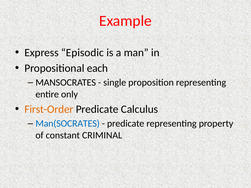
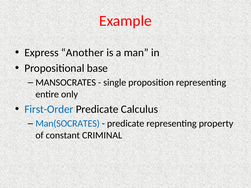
Episodic: Episodic -> Another
each: each -> base
First-Order colour: orange -> blue
